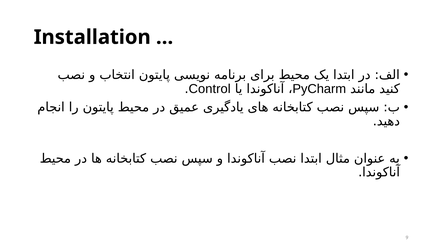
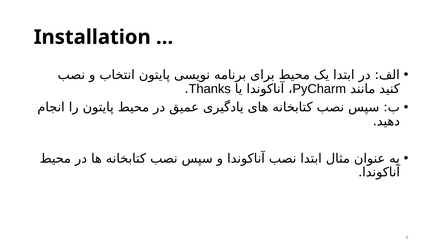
Control: Control -> Thanks
